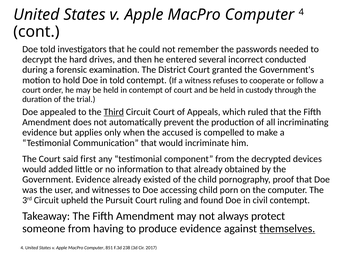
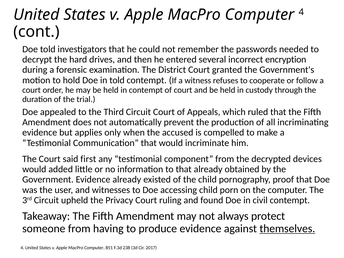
conducted: conducted -> encryption
Third underline: present -> none
Pursuit: Pursuit -> Privacy
